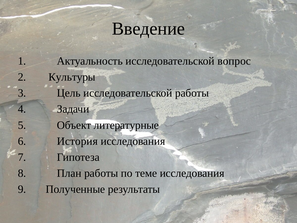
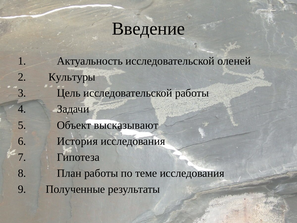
вопрос: вопрос -> оленей
литературные: литературные -> высказывают
